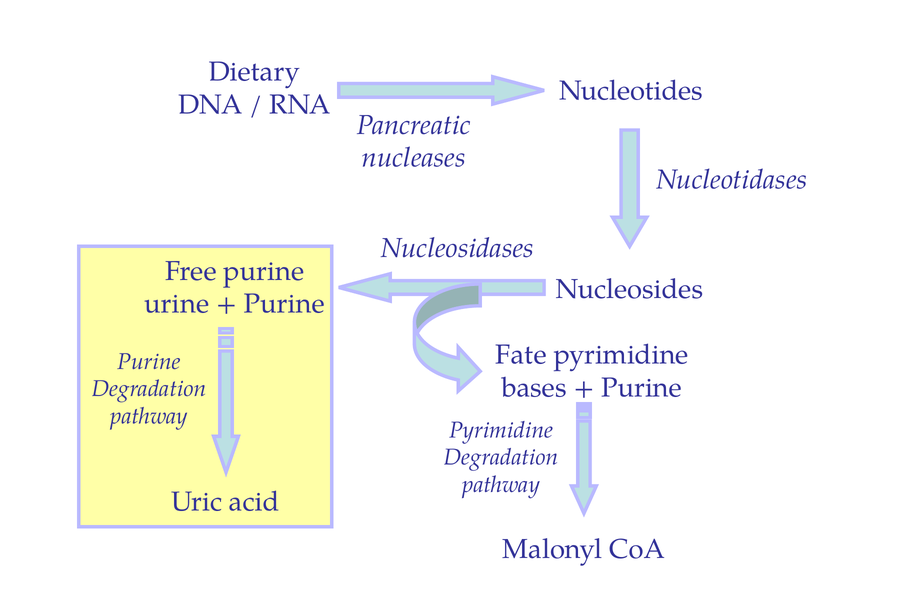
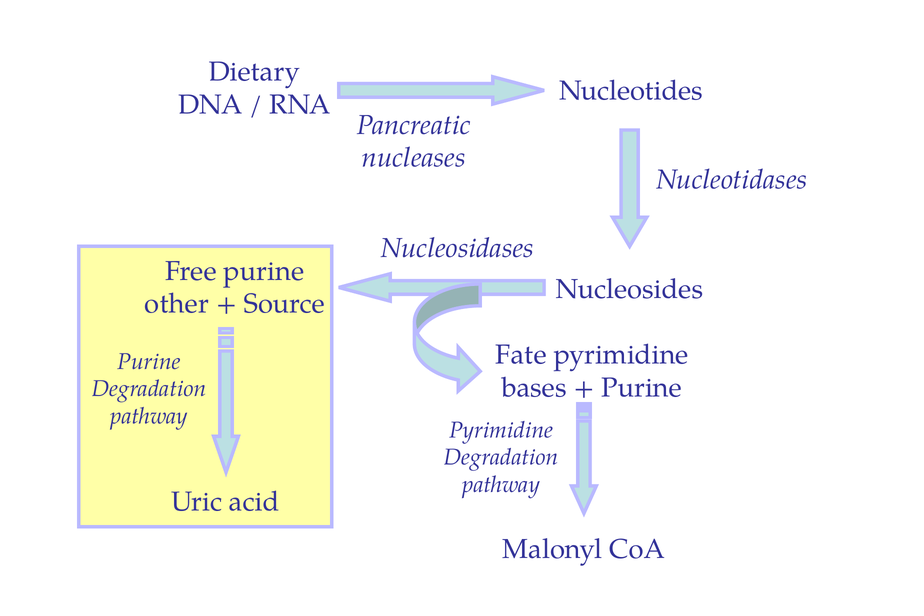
urine: urine -> other
Purine at (284, 304): Purine -> Source
